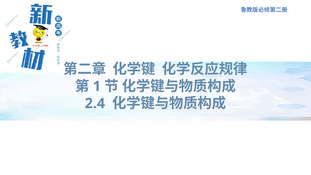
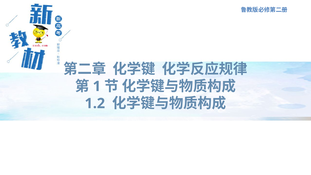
2.4: 2.4 -> 1.2
